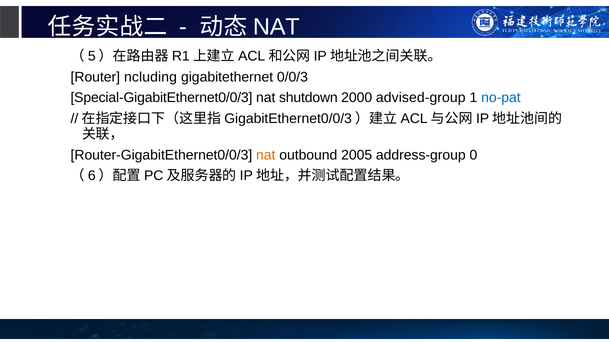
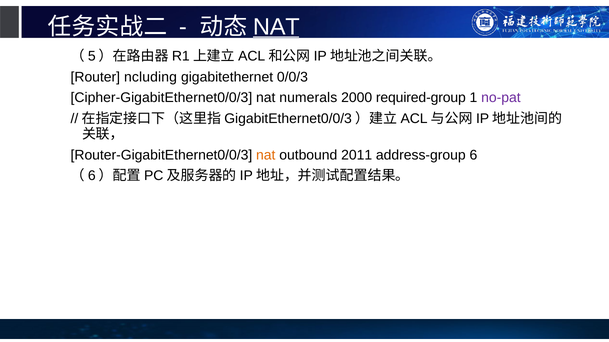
NAT at (276, 27) underline: none -> present
Special-GigabitEthernet0/0/3: Special-GigabitEthernet0/0/3 -> Cipher-GigabitEthernet0/0/3
shutdown: shutdown -> numerals
advised-group: advised-group -> required-group
no-pat colour: blue -> purple
2005: 2005 -> 2011
0: 0 -> 6
